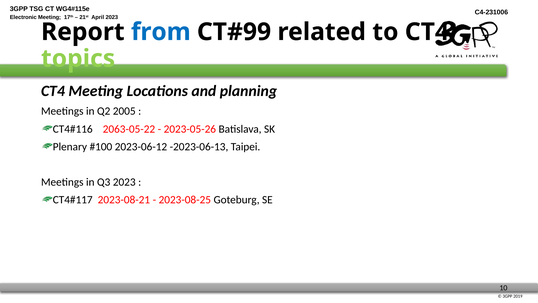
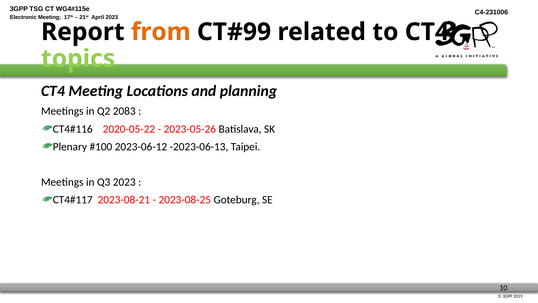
from colour: blue -> orange
2005: 2005 -> 2083
2063-05-22: 2063-05-22 -> 2020-05-22
